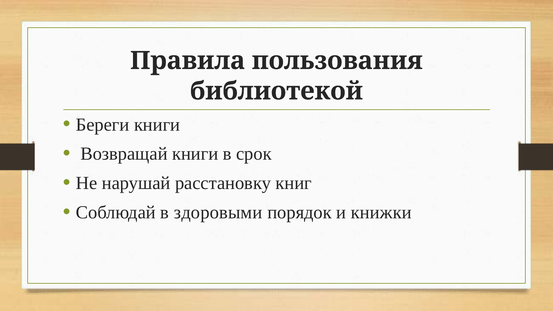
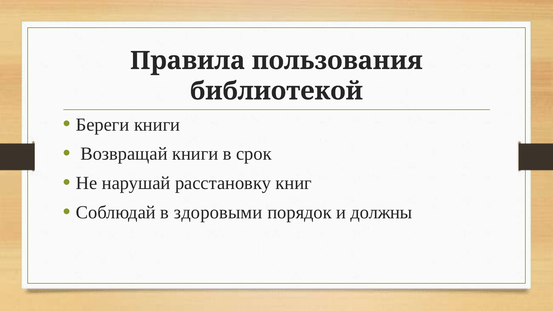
книжки: книжки -> должны
